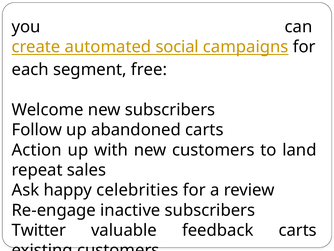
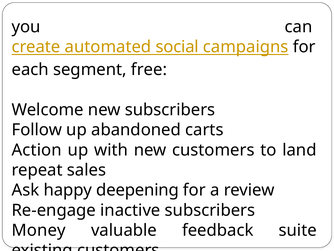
celebrities: celebrities -> deepening
Twitter: Twitter -> Money
feedback carts: carts -> suite
